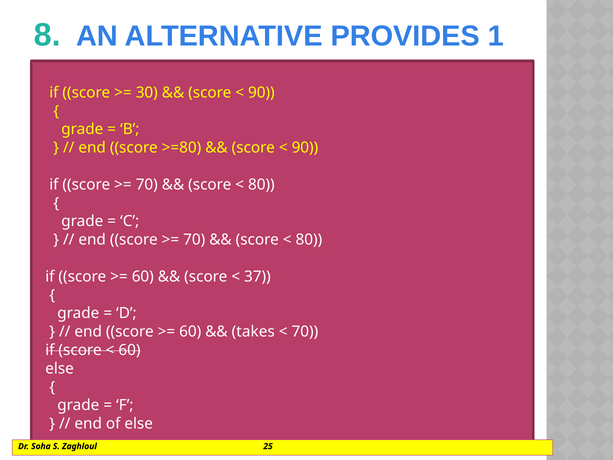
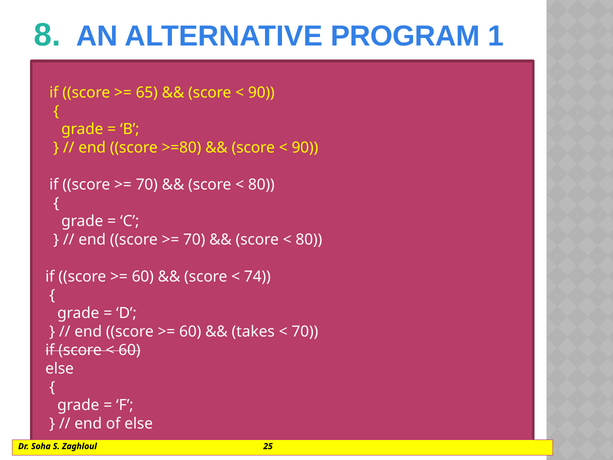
PROVIDES: PROVIDES -> PROGRAM
30: 30 -> 65
37: 37 -> 74
